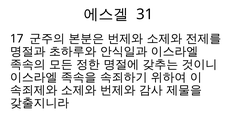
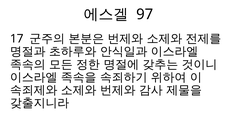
31: 31 -> 97
